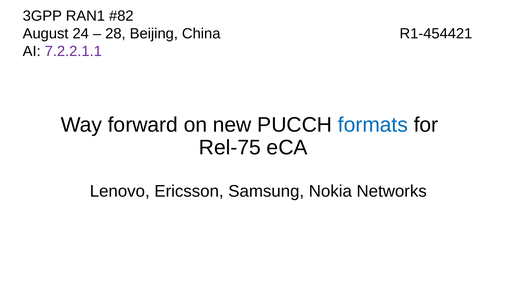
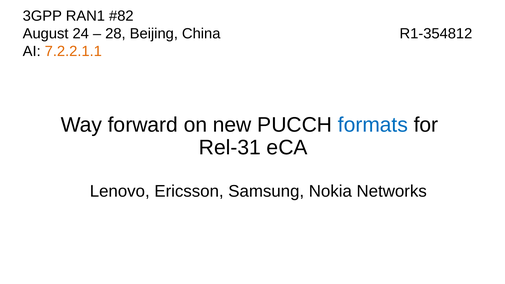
R1-454421: R1-454421 -> R1-354812
7.2.2.1.1 colour: purple -> orange
Rel-75: Rel-75 -> Rel-31
